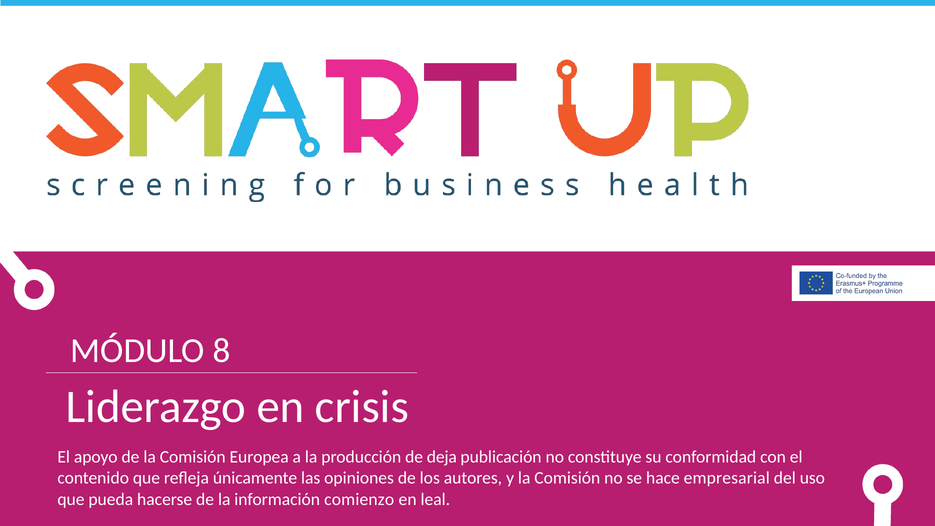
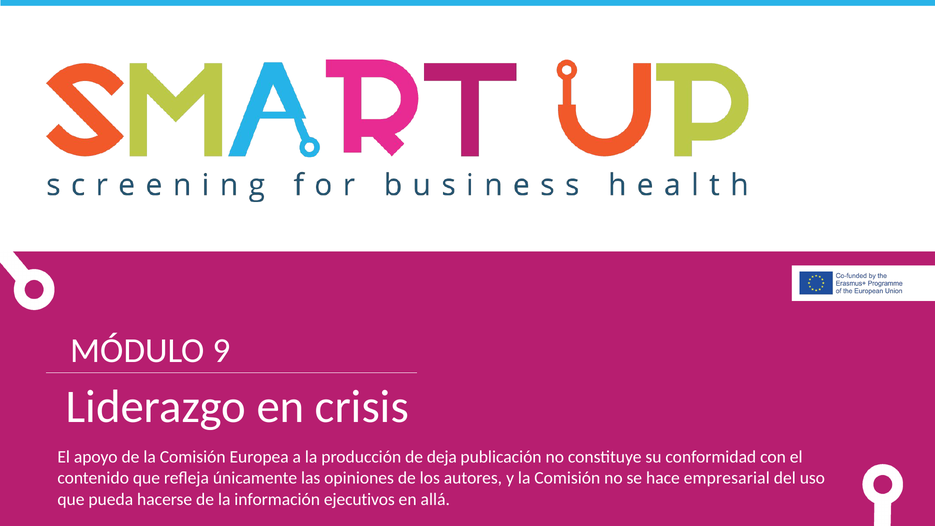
8: 8 -> 9
comienzo: comienzo -> ejecutivos
leal: leal -> allá
